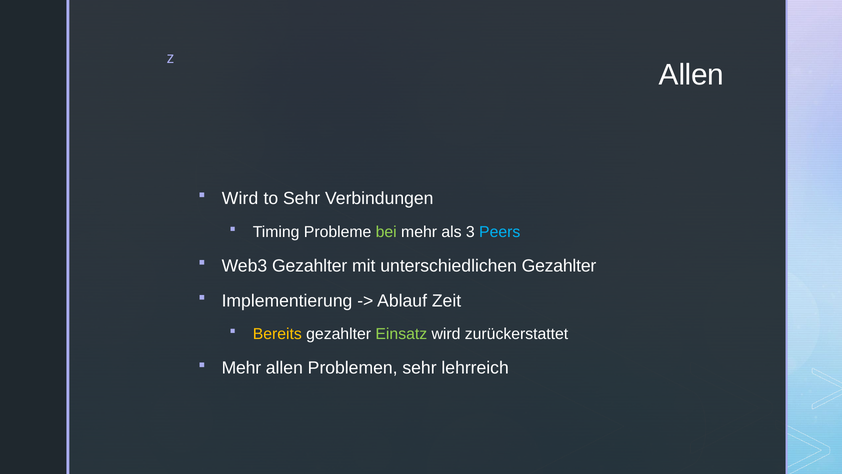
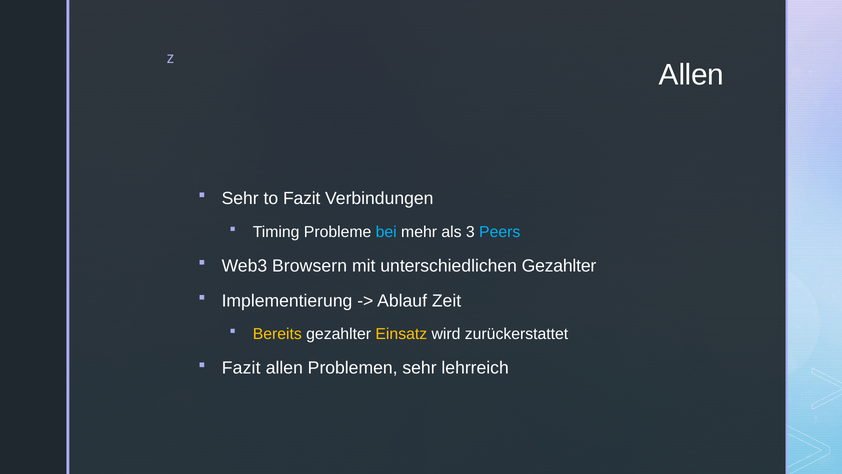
Wird at (240, 198): Wird -> Sehr
to Sehr: Sehr -> Fazit
bei colour: light green -> light blue
Web3 Gezahlter: Gezahlter -> Browsern
Einsatz colour: light green -> yellow
Mehr at (241, 368): Mehr -> Fazit
